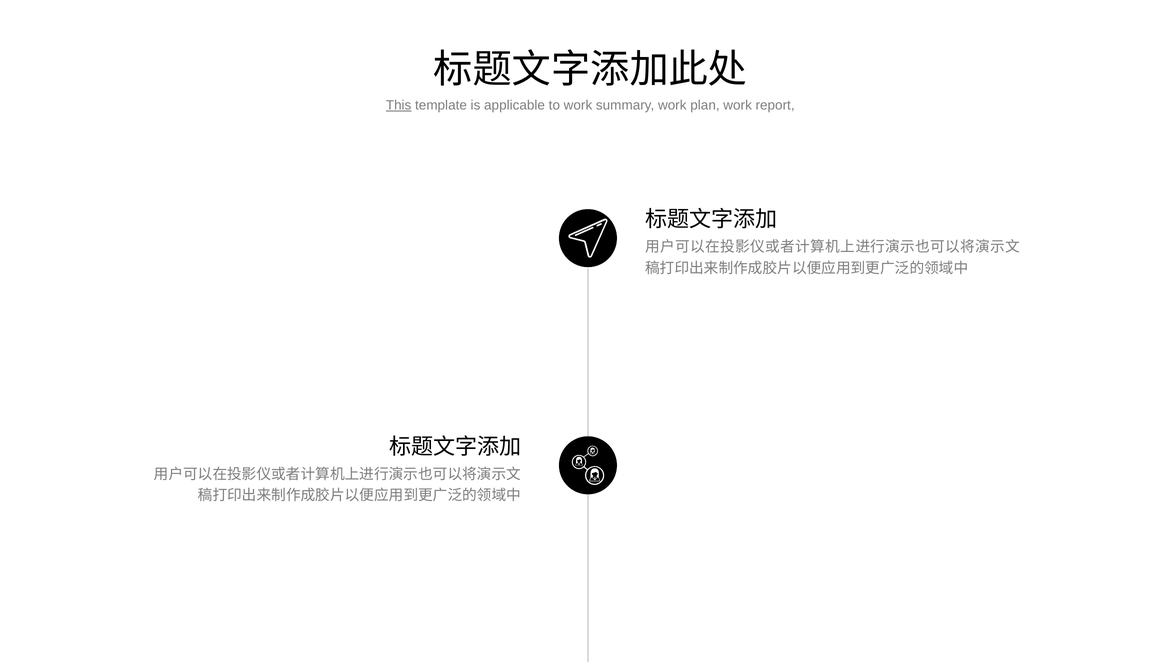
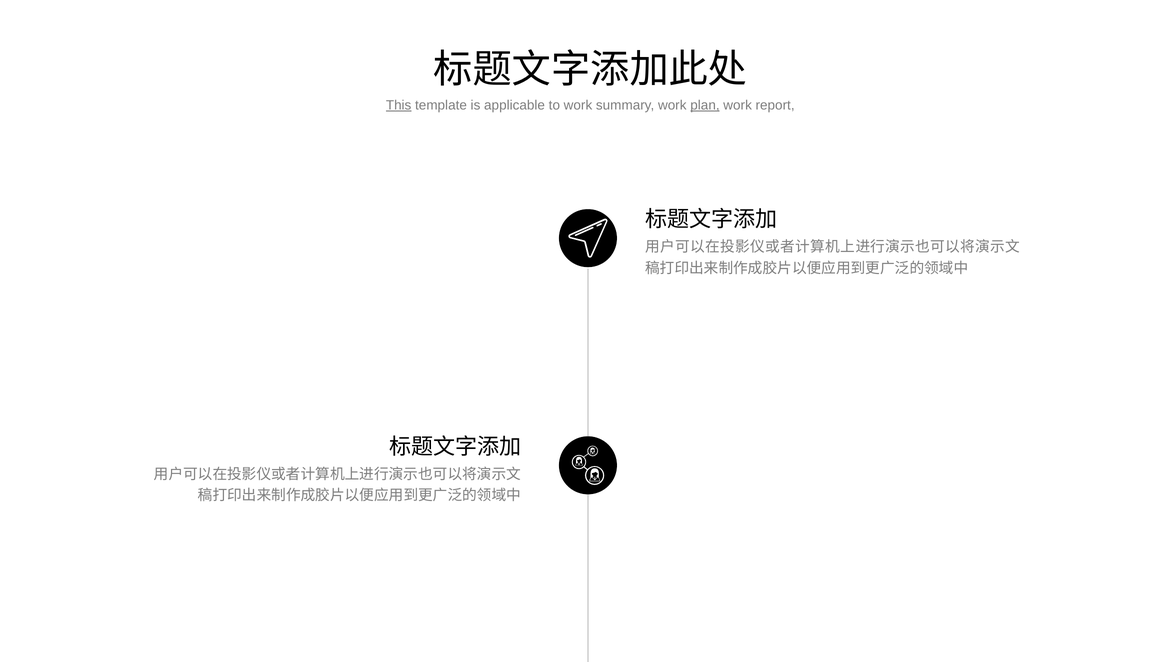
plan underline: none -> present
